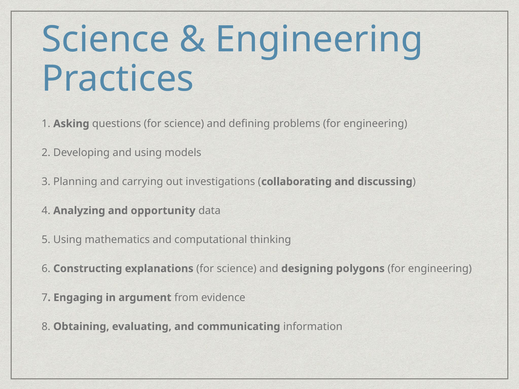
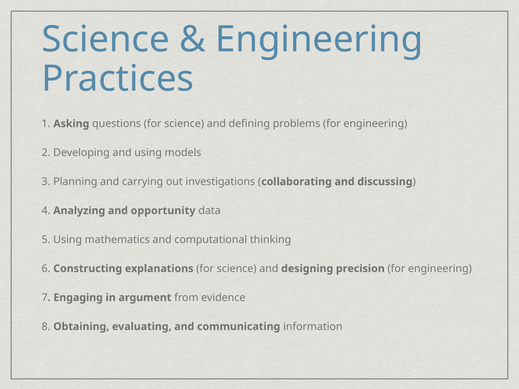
polygons: polygons -> precision
